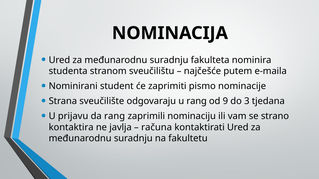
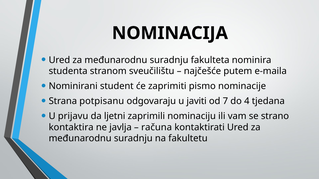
sveučilište: sveučilište -> potpisanu
u rang: rang -> javiti
9: 9 -> 7
3: 3 -> 4
da rang: rang -> ljetni
